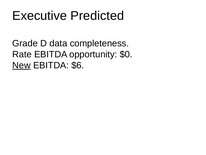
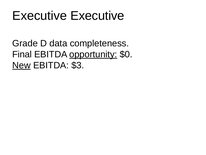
Executive Predicted: Predicted -> Executive
Rate: Rate -> Final
opportunity underline: none -> present
$6: $6 -> $3
